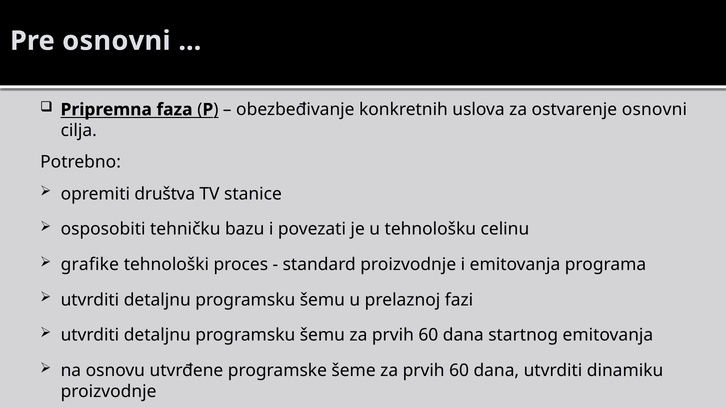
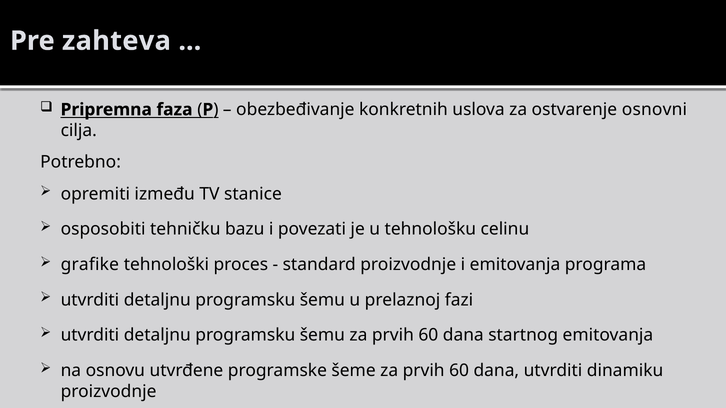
Pre osnovni: osnovni -> zahteva
društva: društva -> između
